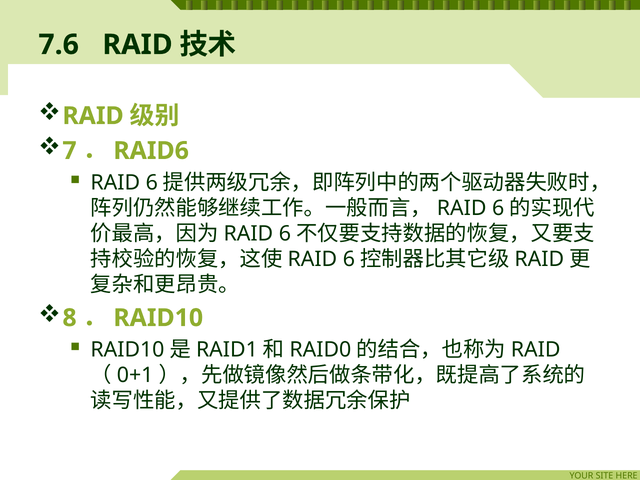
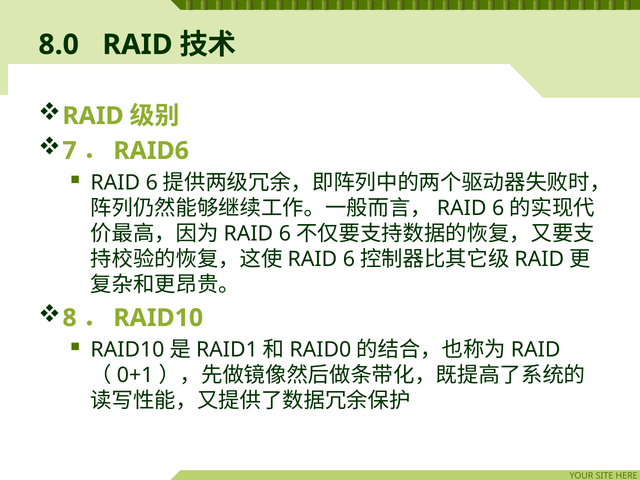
7.6: 7.6 -> 8.0
